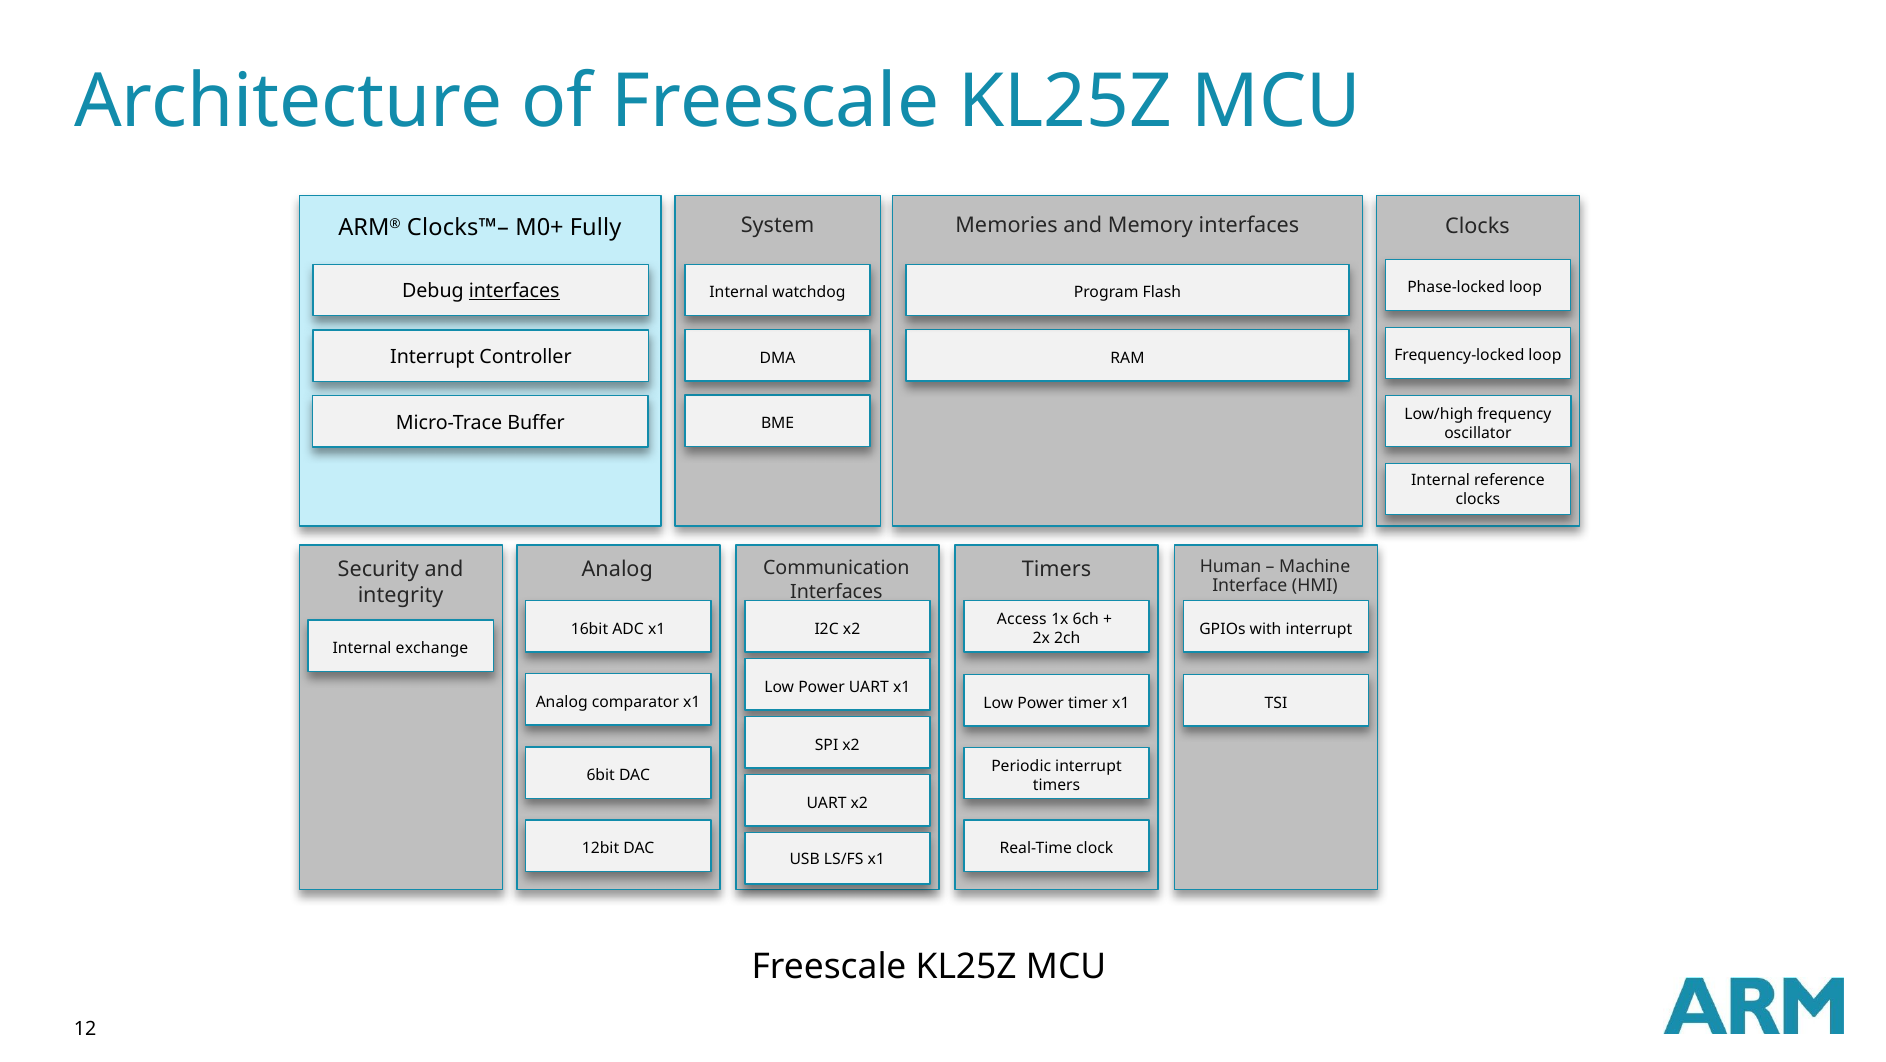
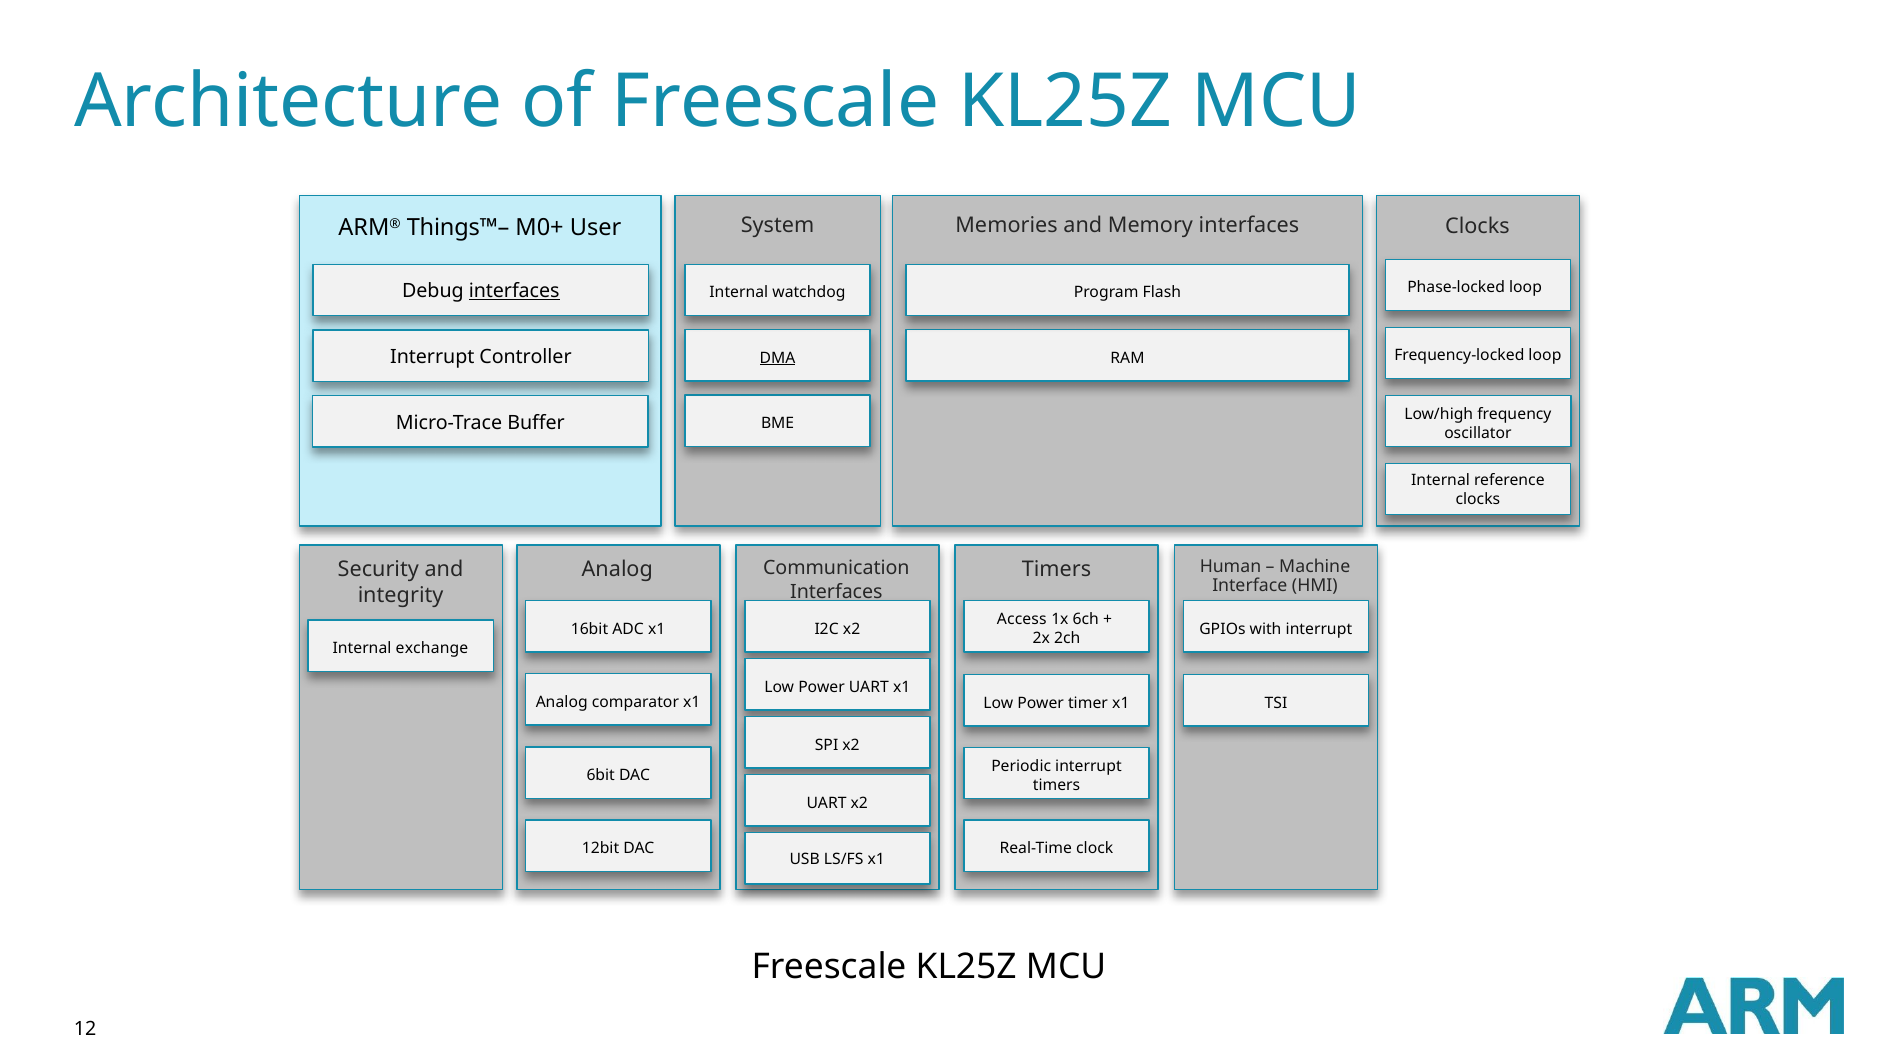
Clocks™–: Clocks™– -> Things™–
Fully: Fully -> User
DMA underline: none -> present
